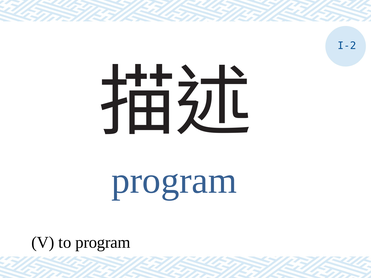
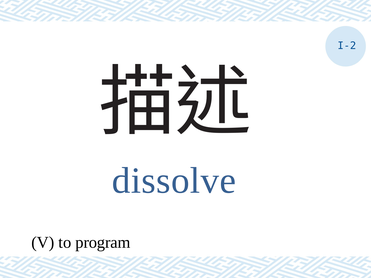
program at (174, 181): program -> dissolve
